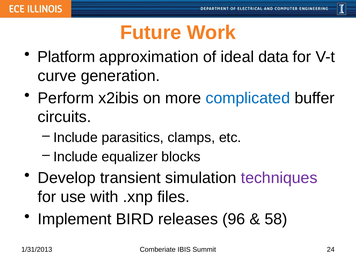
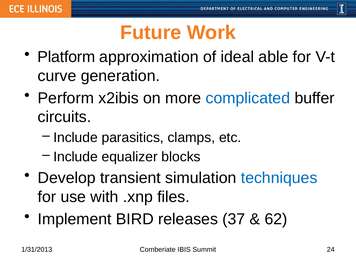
data: data -> able
techniques colour: purple -> blue
96: 96 -> 37
58: 58 -> 62
